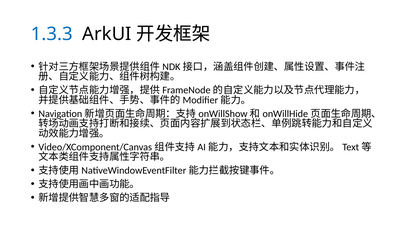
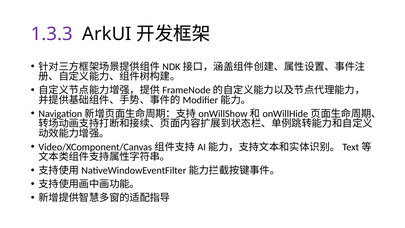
1.3.3 colour: blue -> purple
